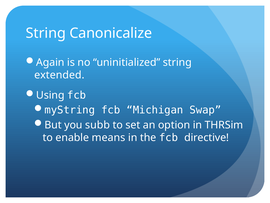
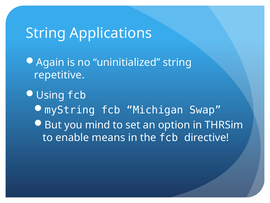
Canonicalize: Canonicalize -> Applications
extended: extended -> repetitive
subb: subb -> mind
